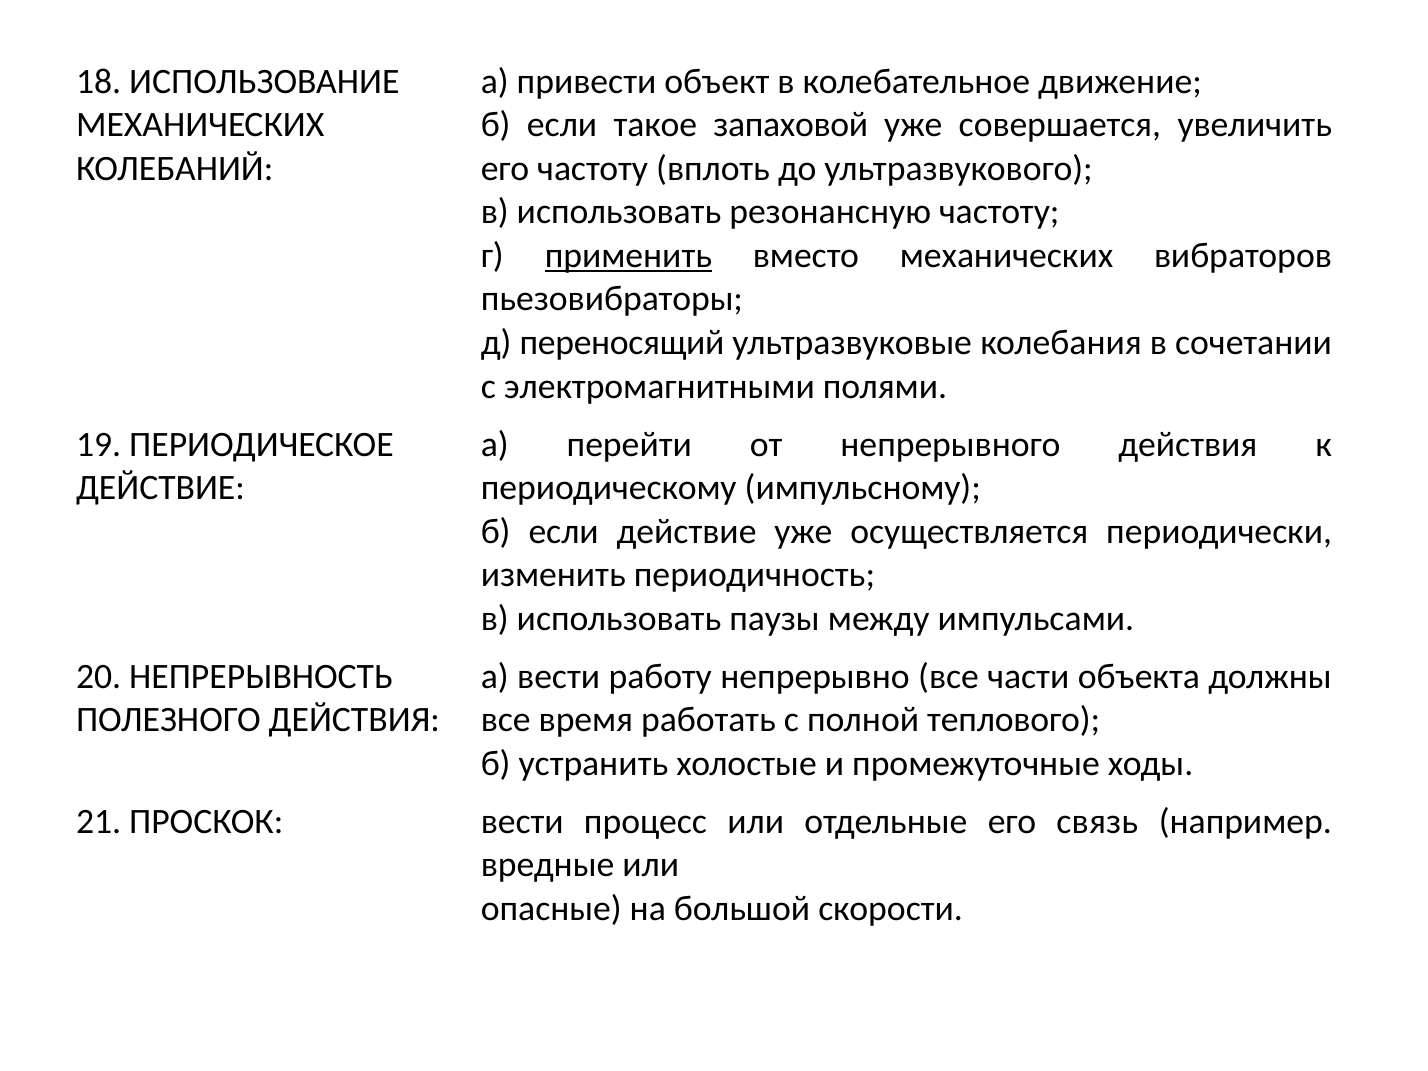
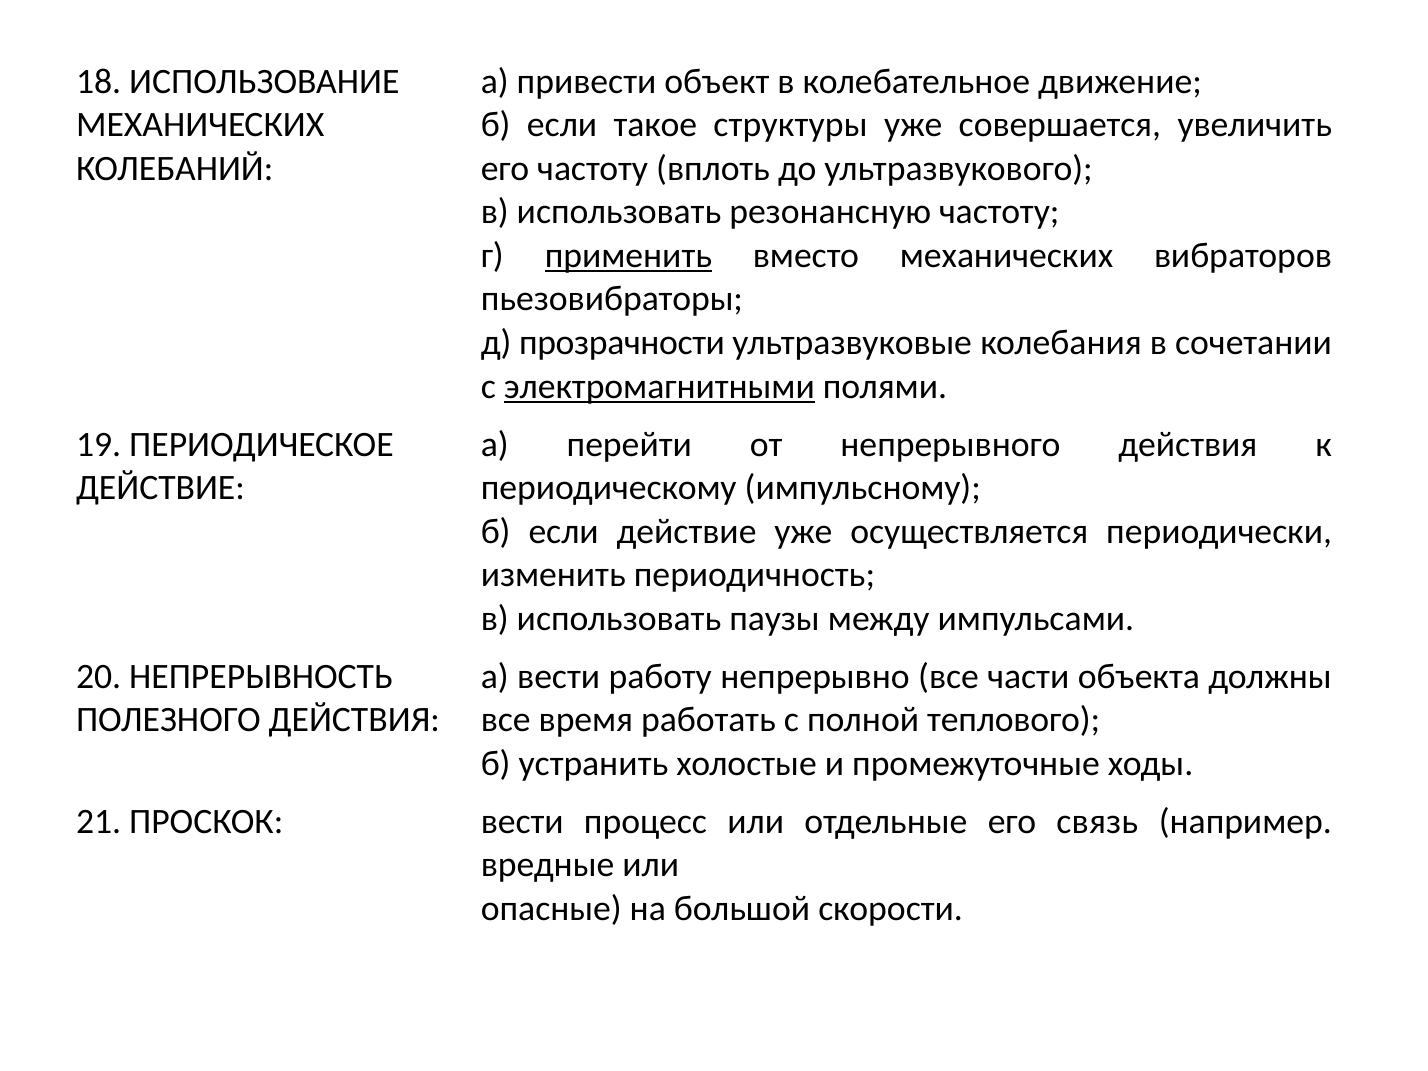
запаховой: запаховой -> структуры
переносящий: переносящий -> прозрачности
электромагнитными underline: none -> present
